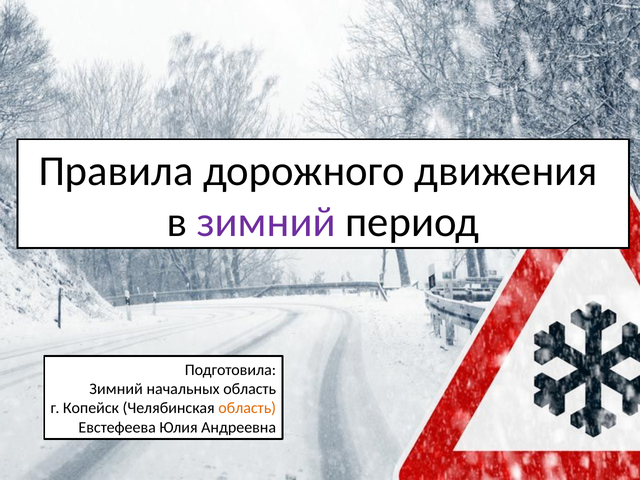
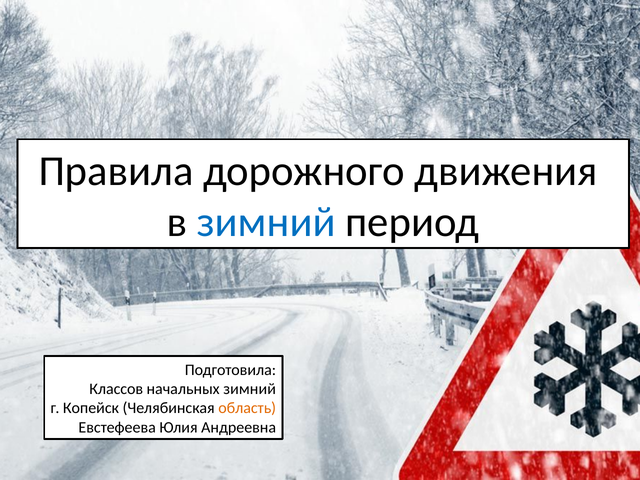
зимний at (266, 222) colour: purple -> blue
Зимний at (116, 389): Зимний -> Классов
начальных область: область -> зимний
